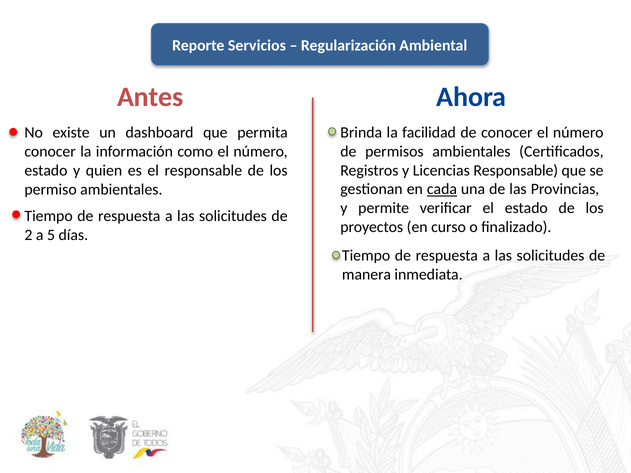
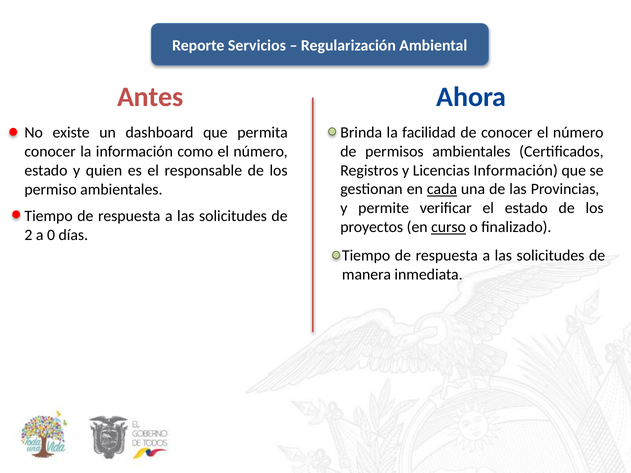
Licencias Responsable: Responsable -> Información
curso underline: none -> present
5: 5 -> 0
